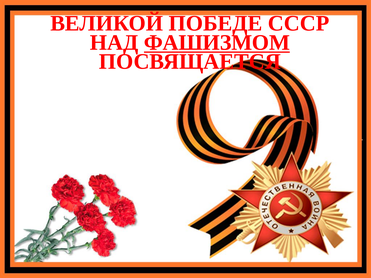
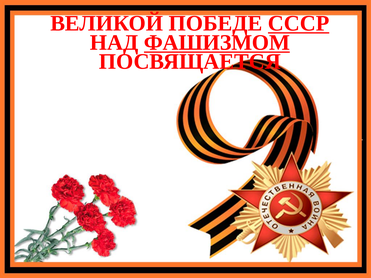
СССР underline: none -> present
